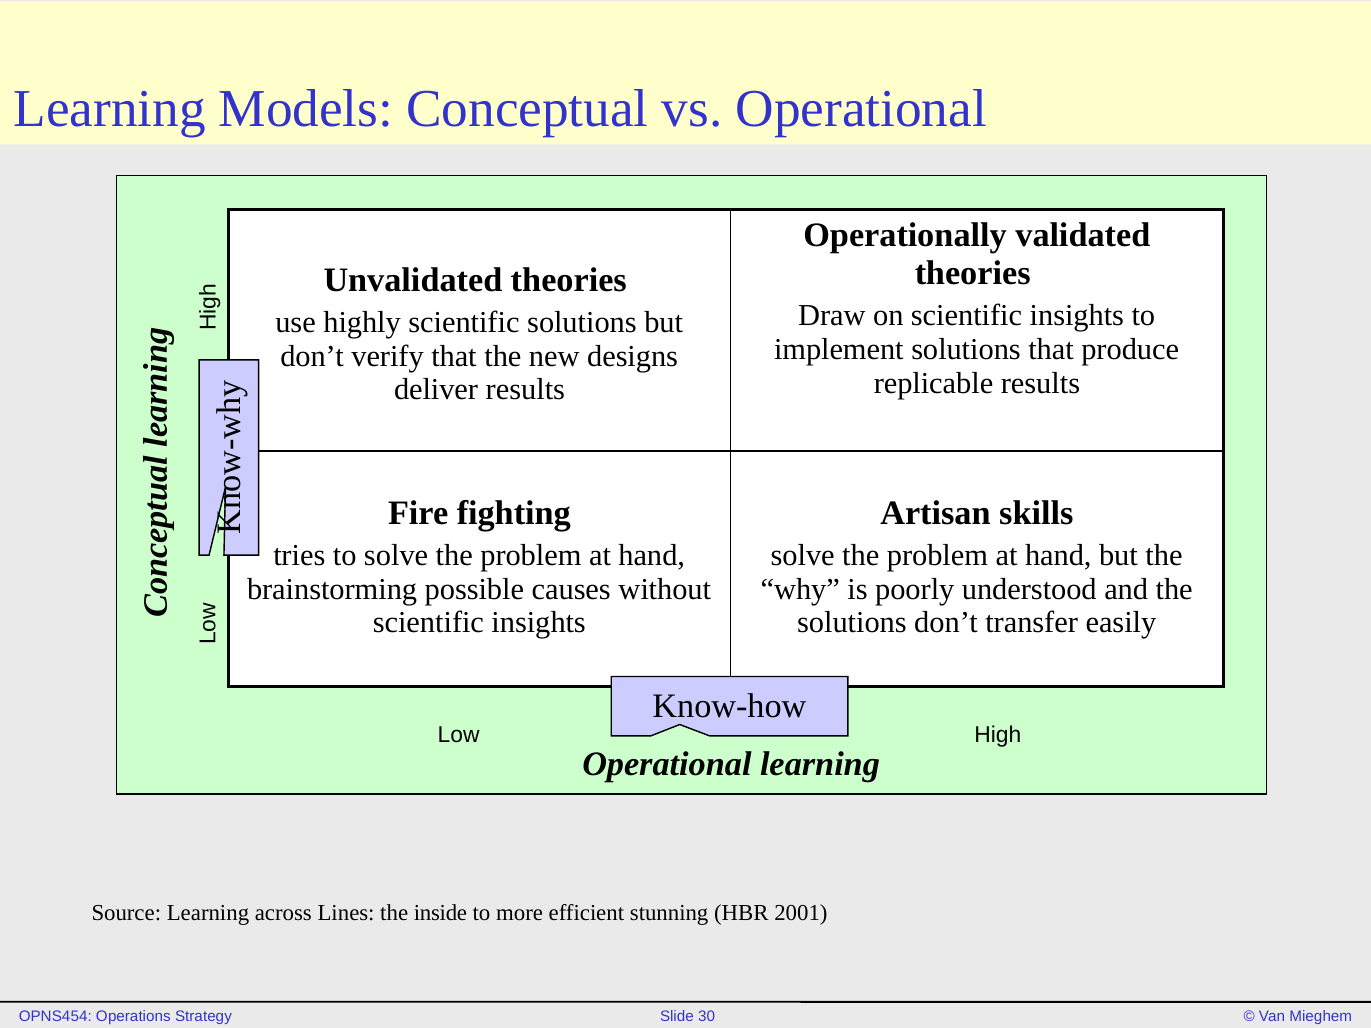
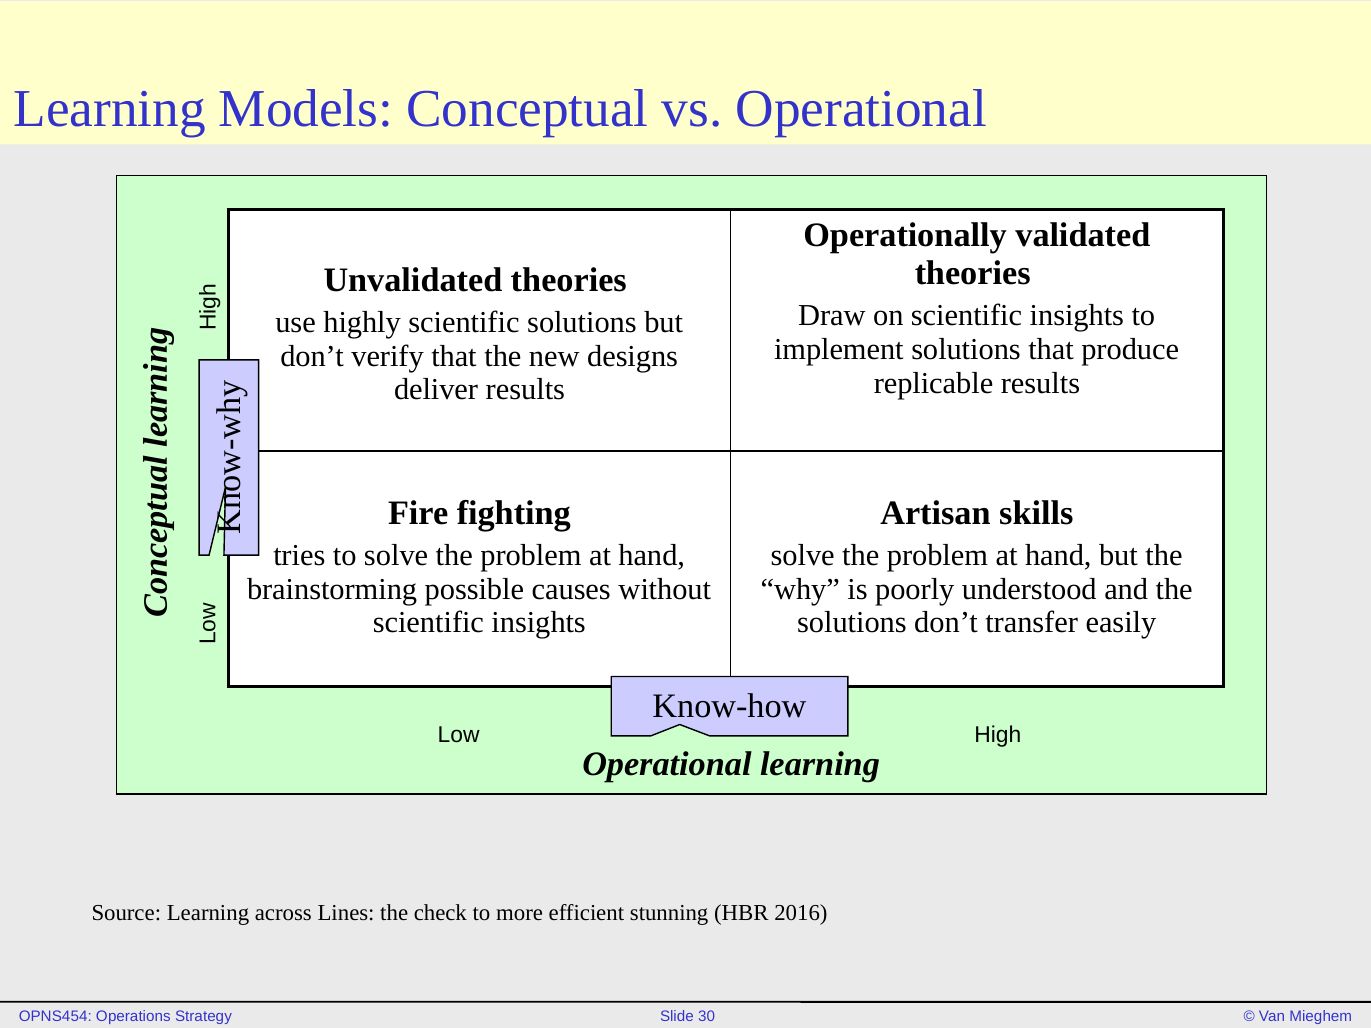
inside: inside -> check
2001: 2001 -> 2016
